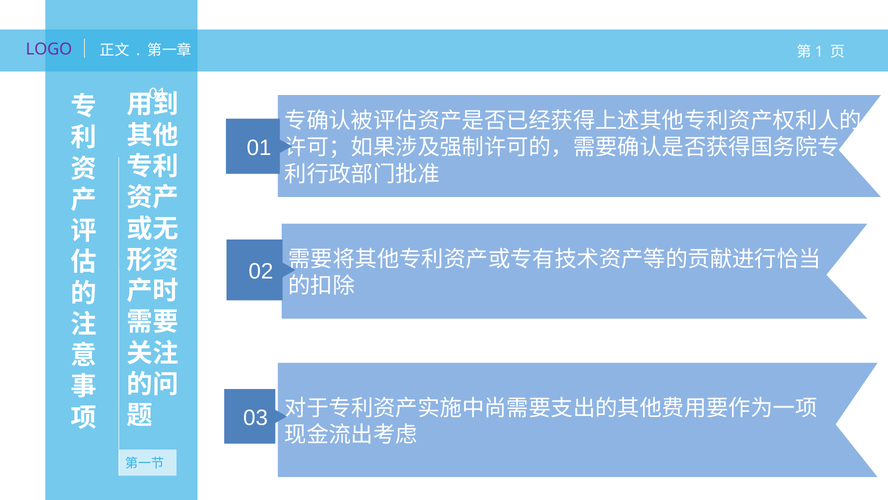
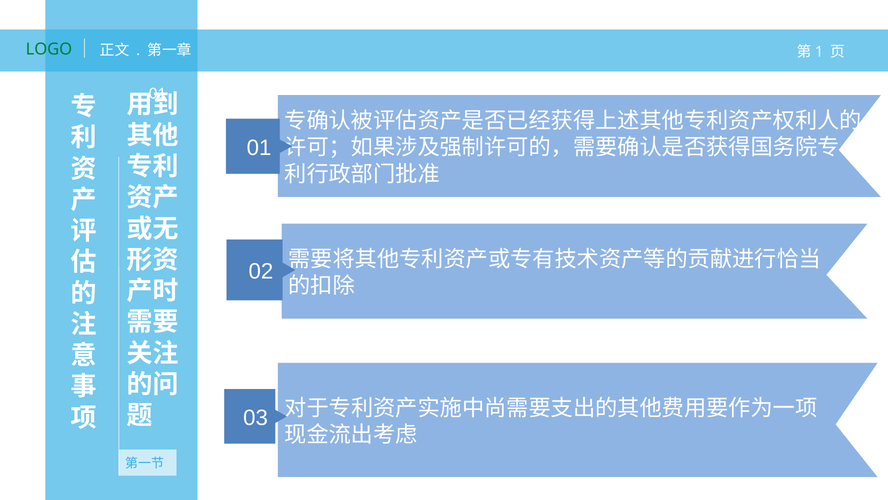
LOGO colour: purple -> green
